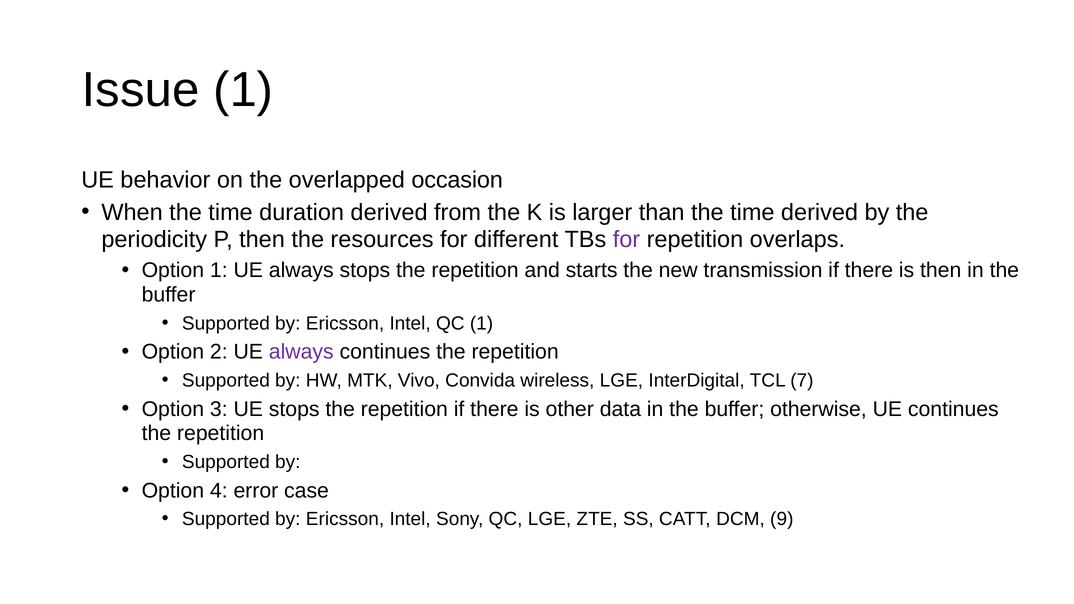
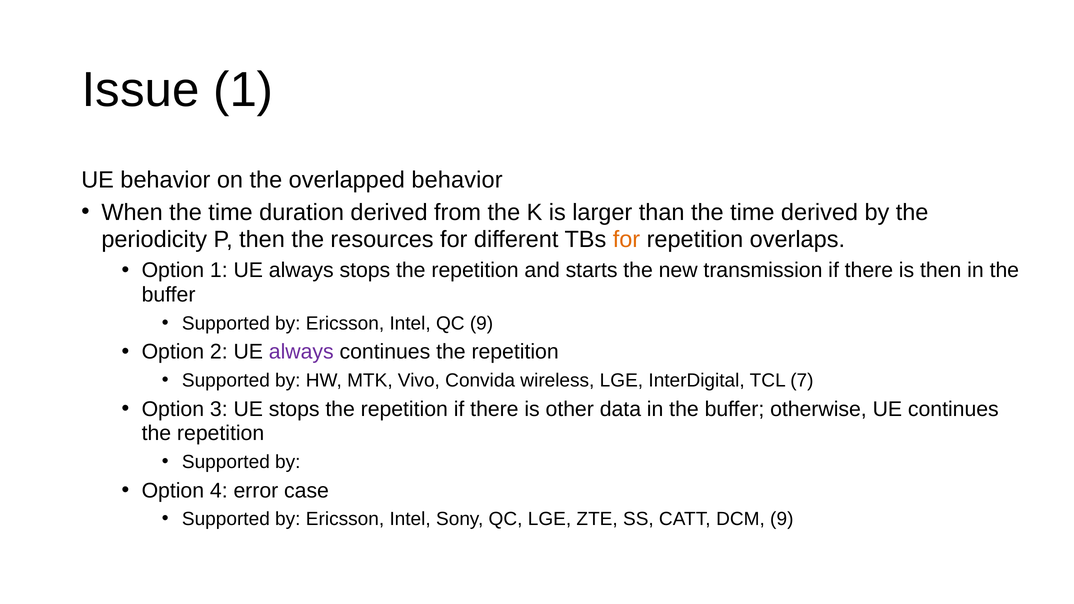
overlapped occasion: occasion -> behavior
for at (626, 240) colour: purple -> orange
QC 1: 1 -> 9
